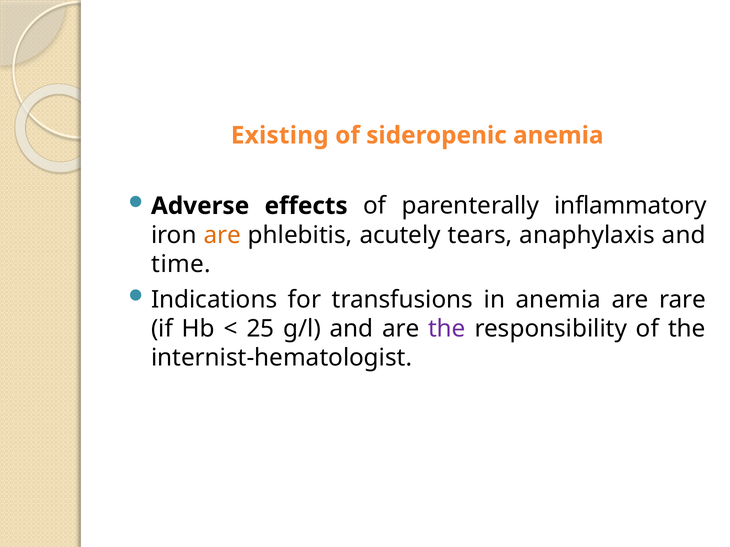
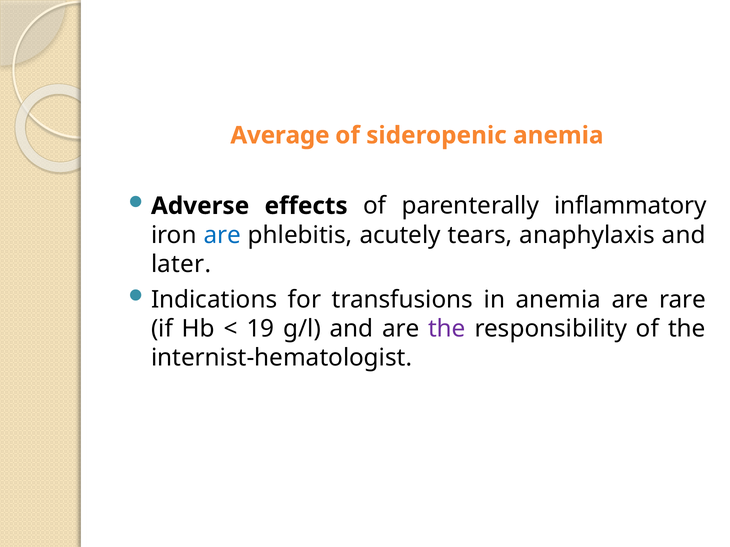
Existing: Existing -> Average
are at (222, 235) colour: orange -> blue
time: time -> later
25: 25 -> 19
